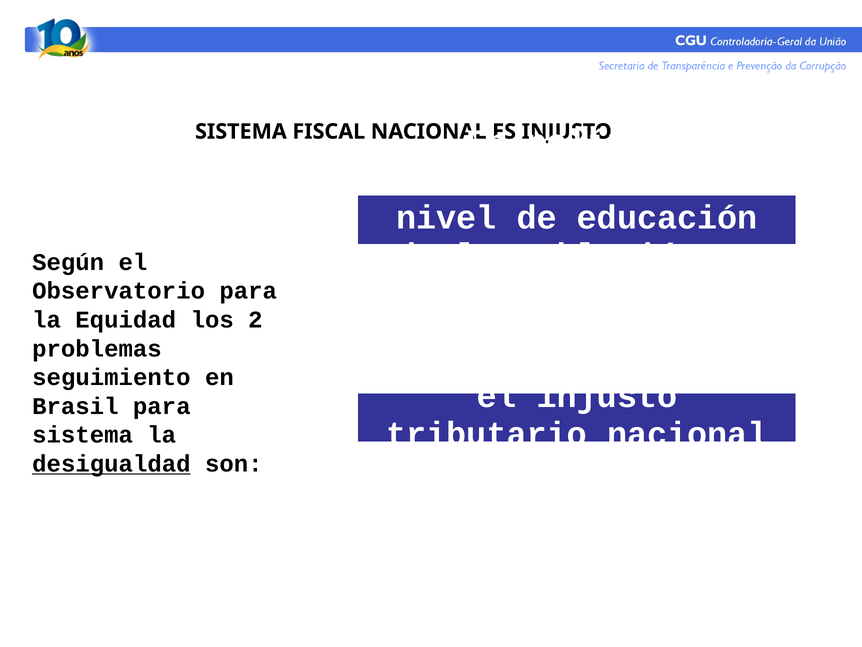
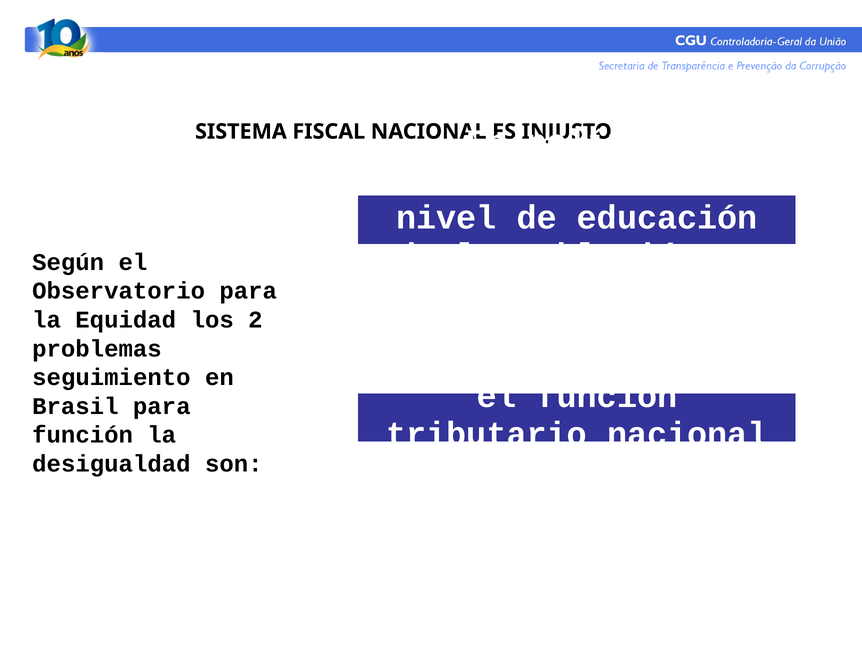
el injusto: injusto -> función
sistema at (83, 435): sistema -> función
desigualdad underline: present -> none
